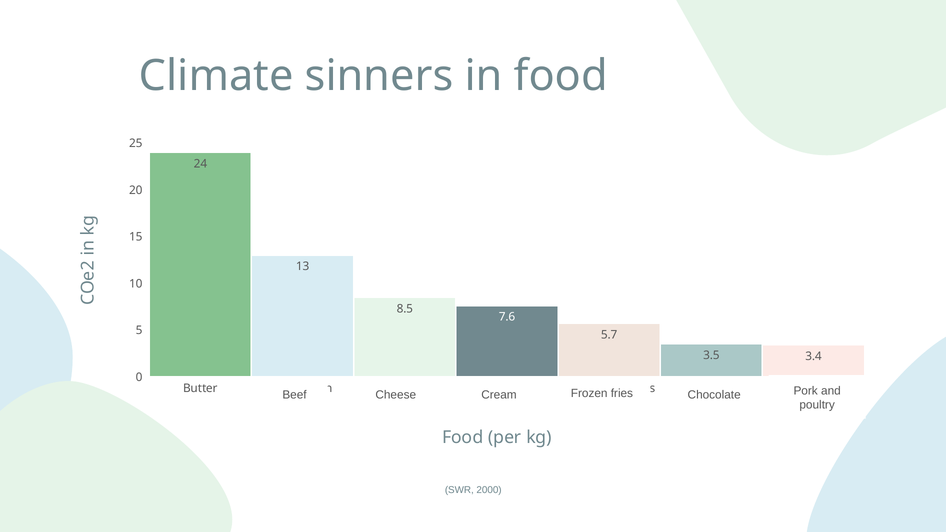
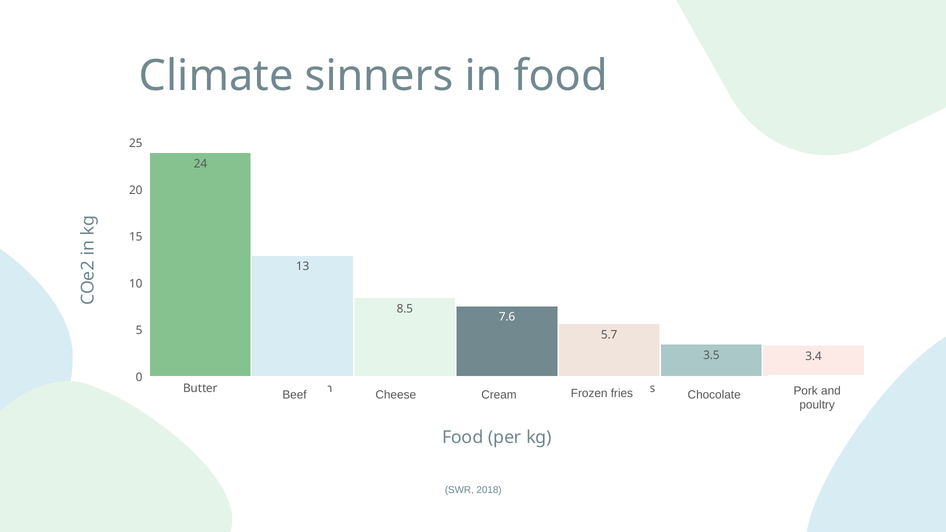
2000: 2000 -> 2018
